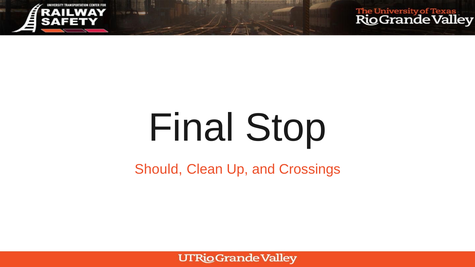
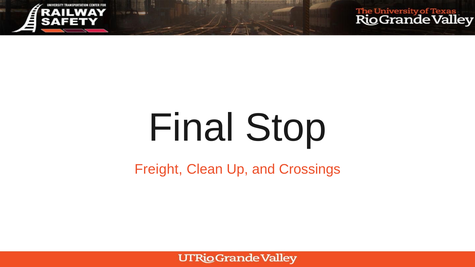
Should: Should -> Freight
